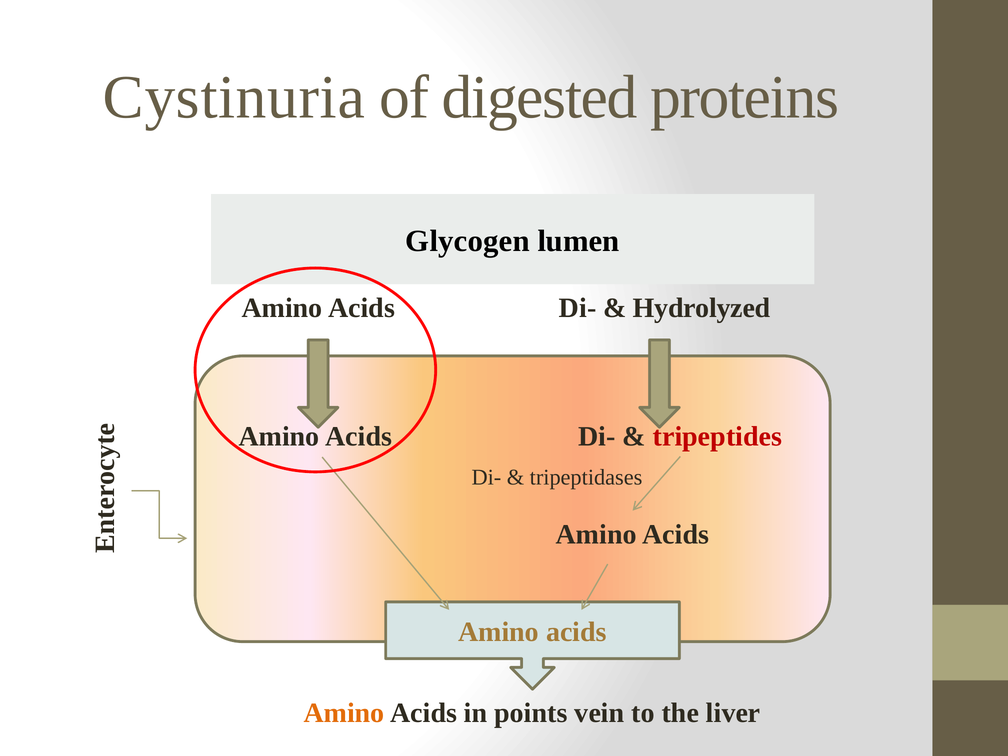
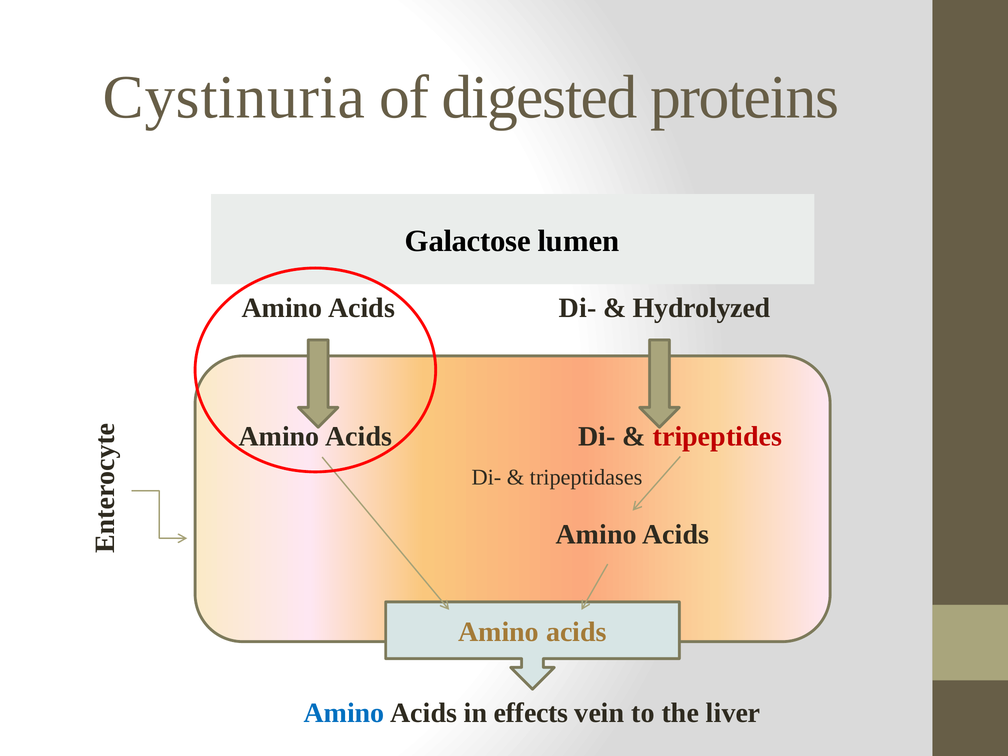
Glycogen: Glycogen -> Galactose
Amino at (344, 713) colour: orange -> blue
points: points -> effects
